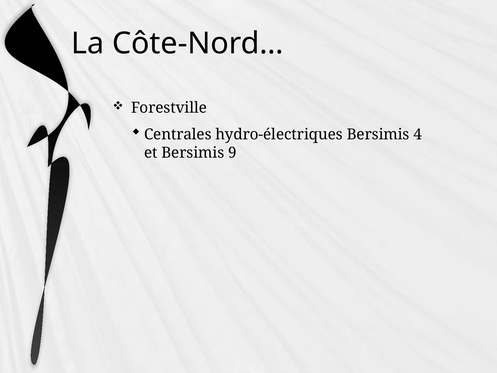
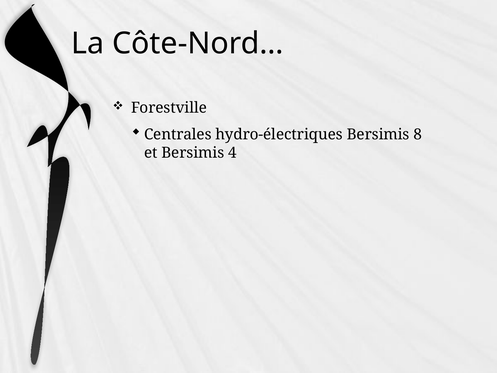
4: 4 -> 8
9: 9 -> 4
